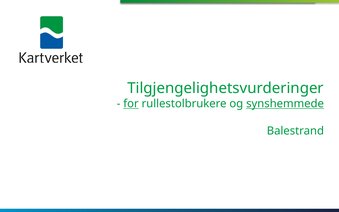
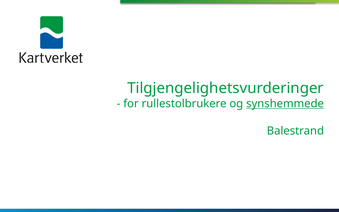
for underline: present -> none
